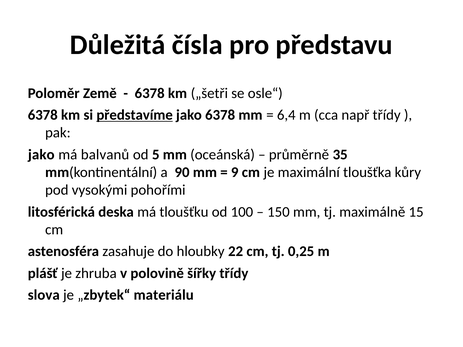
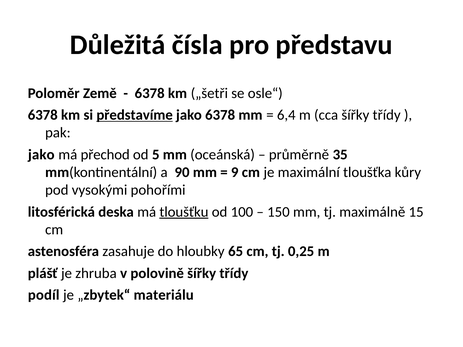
cca např: např -> šířky
balvanů: balvanů -> přechod
tloušťku underline: none -> present
22: 22 -> 65
slova: slova -> podíl
